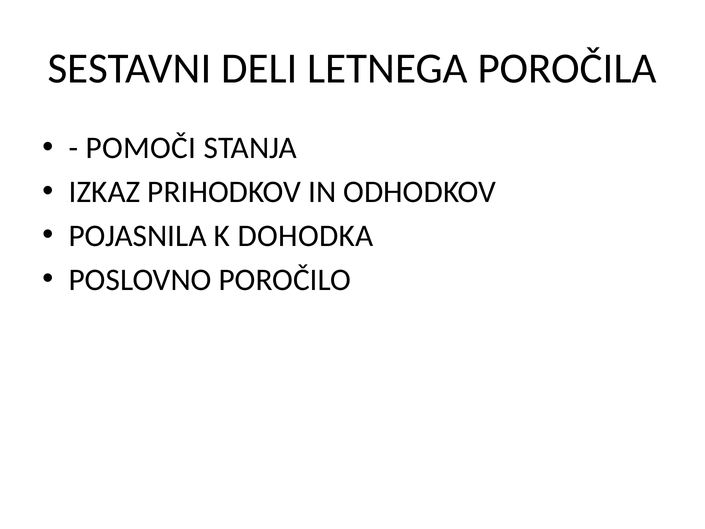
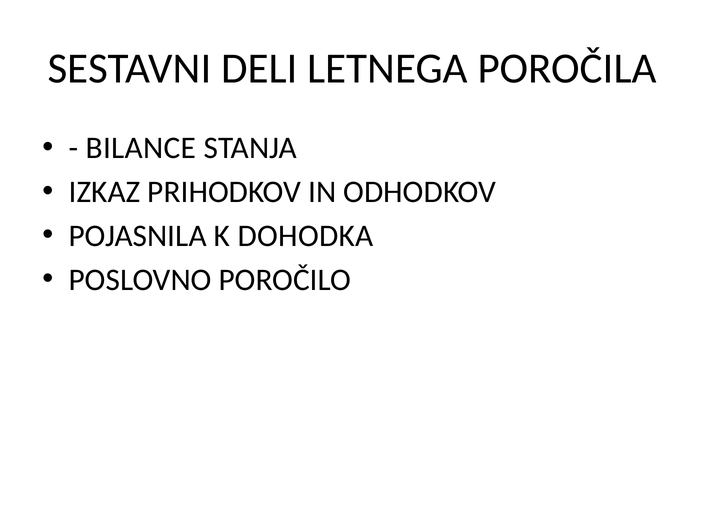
POMOČI: POMOČI -> BILANCE
